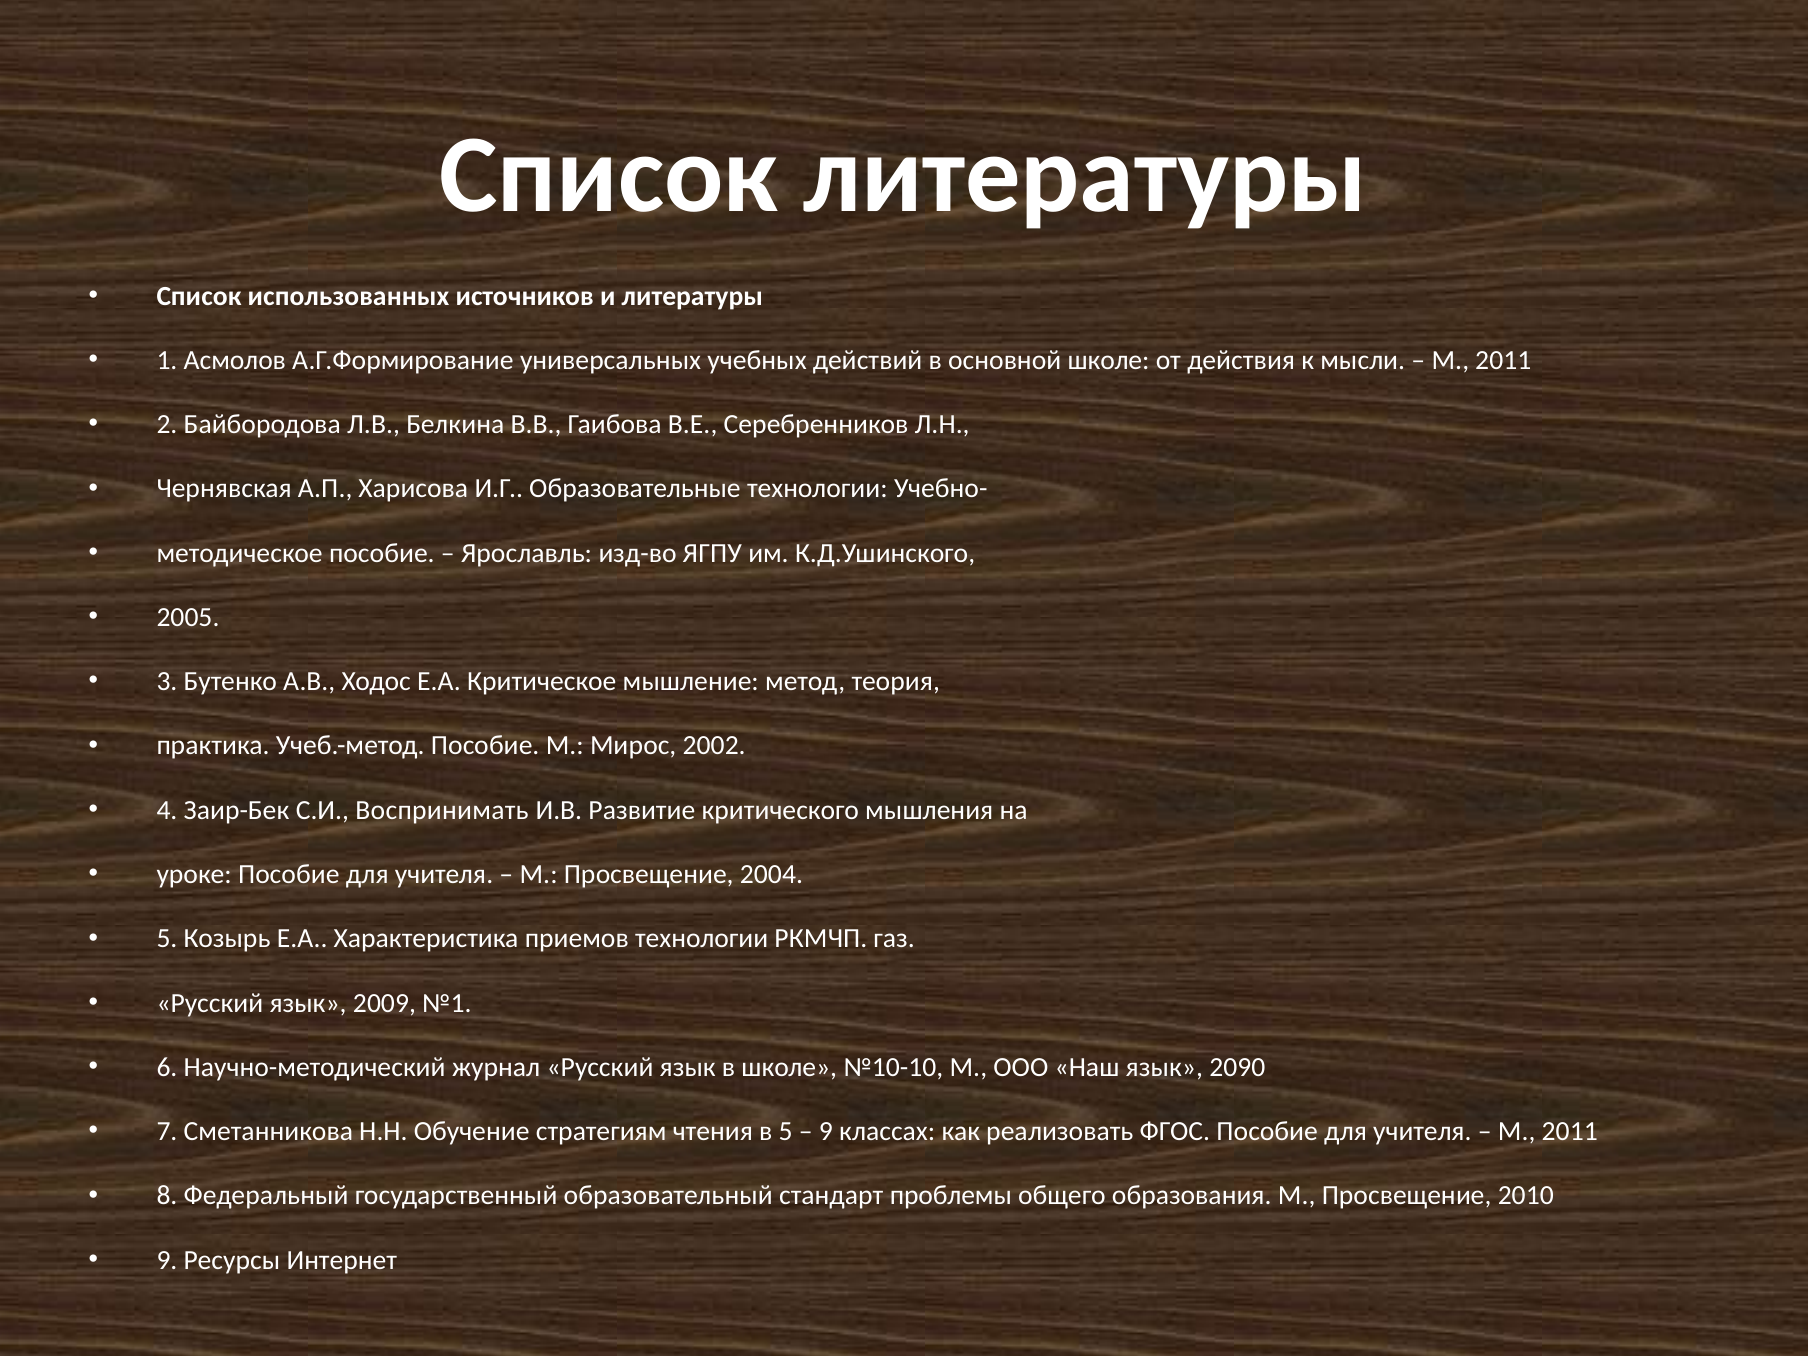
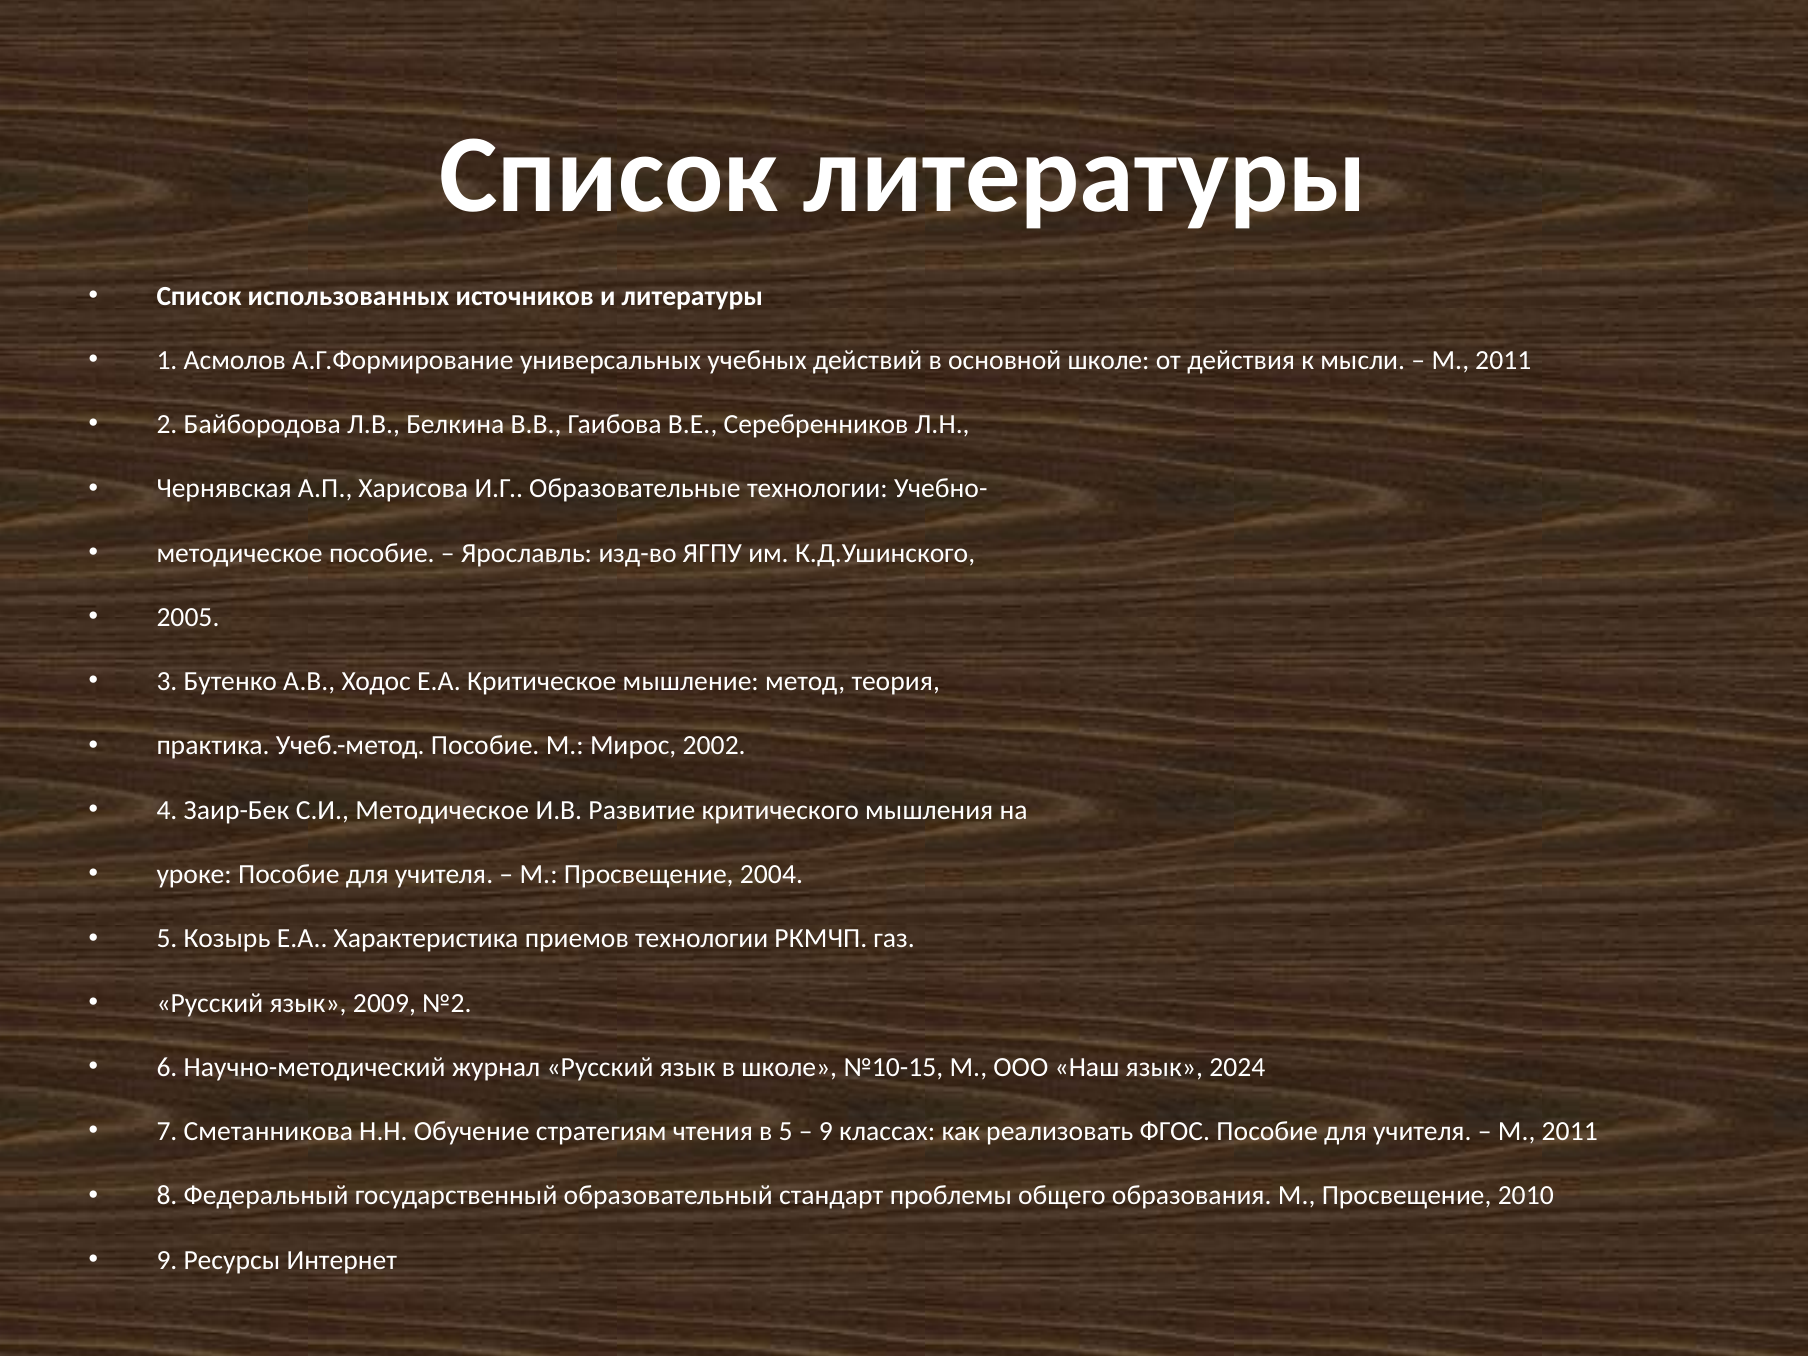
С.И Воспринимать: Воспринимать -> Методическое
№1: №1 -> №2
№10-10: №10-10 -> №10-15
2090: 2090 -> 2024
